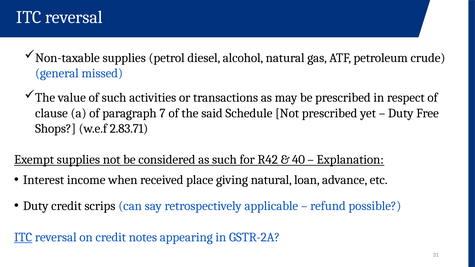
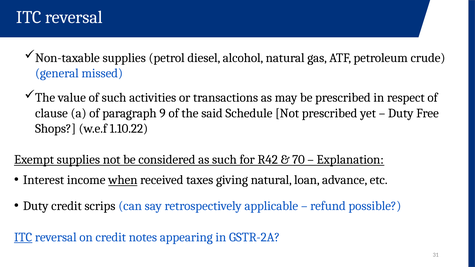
7: 7 -> 9
2.83.71: 2.83.71 -> 1.10.22
40: 40 -> 70
when underline: none -> present
place: place -> taxes
